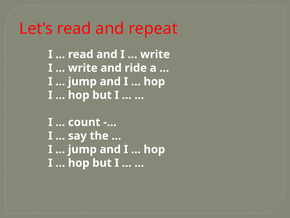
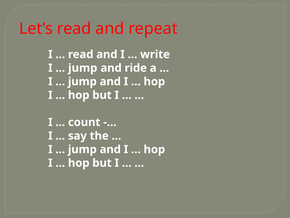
write at (83, 68): write -> jump
